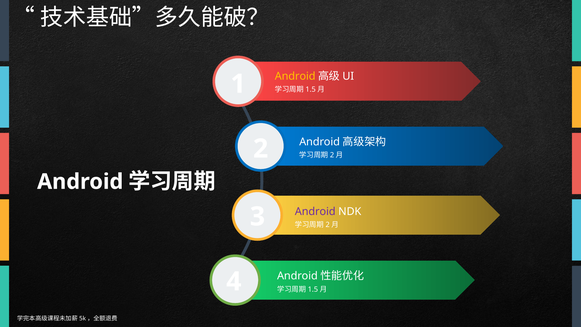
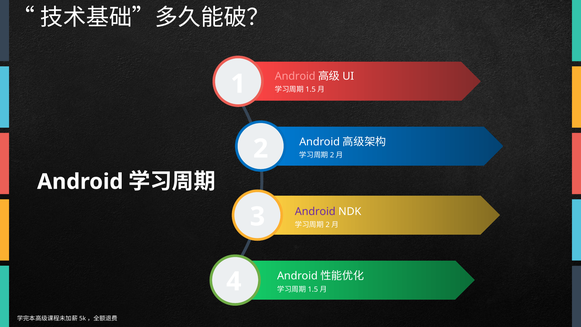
Android at (295, 76) colour: yellow -> pink
